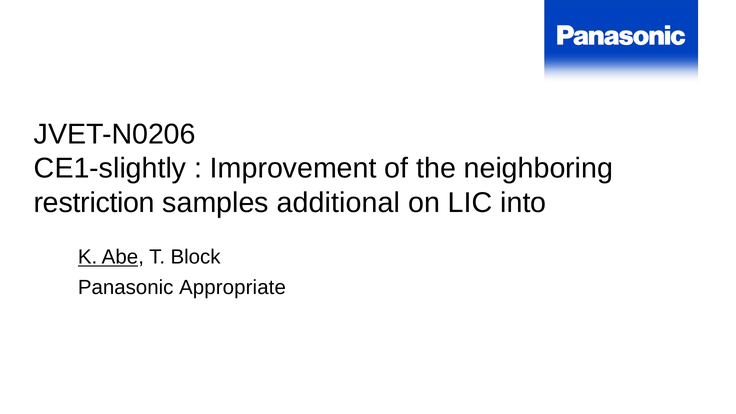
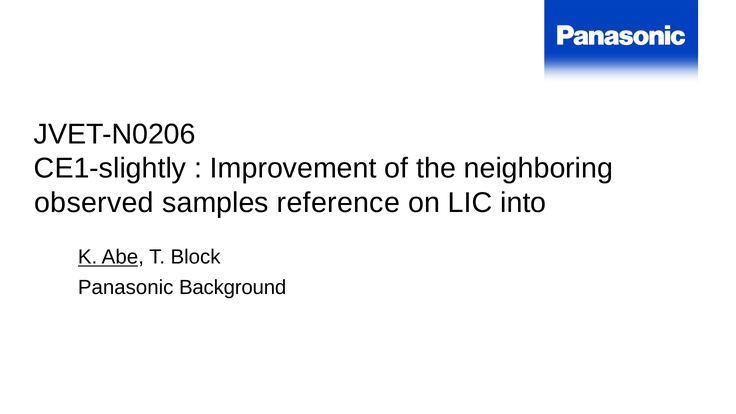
restriction: restriction -> observed
additional: additional -> reference
Appropriate: Appropriate -> Background
